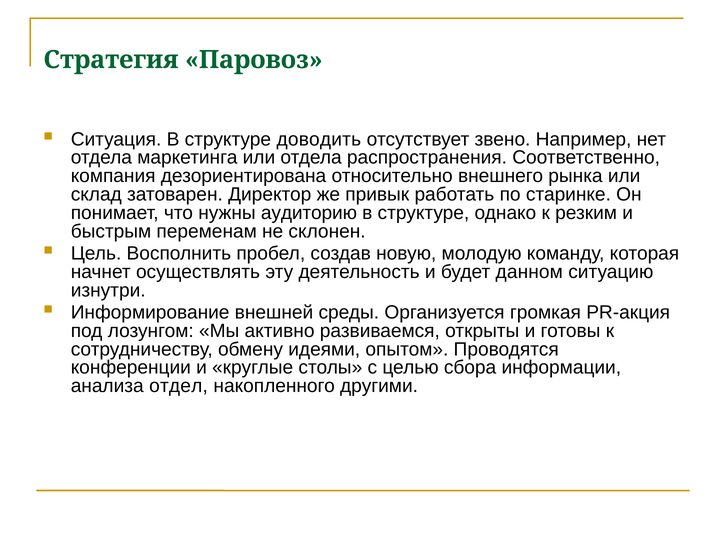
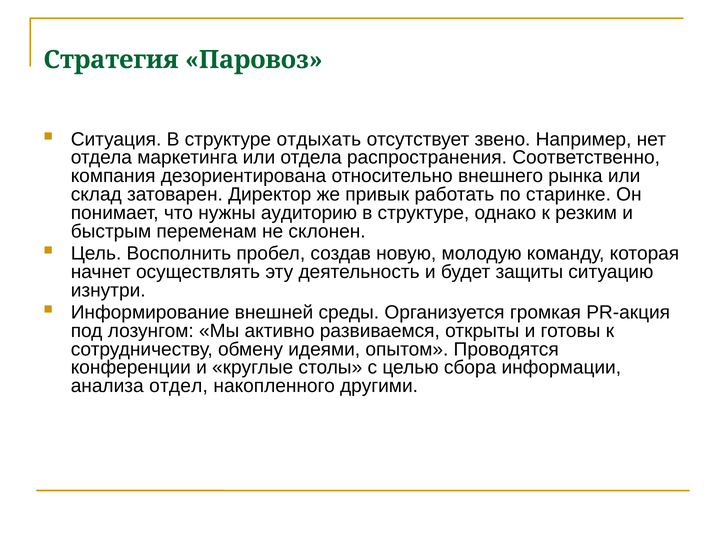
доводить: доводить -> отдыхать
данном: данном -> защиты
